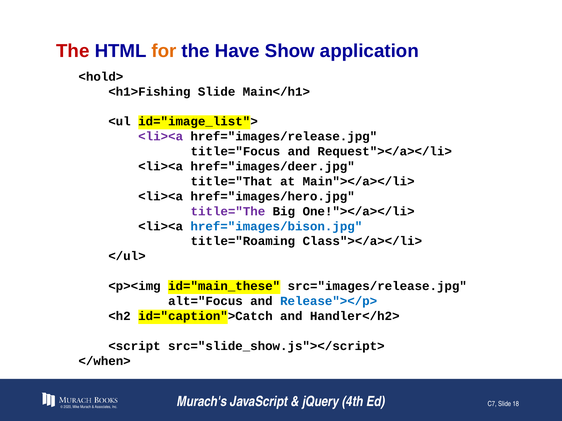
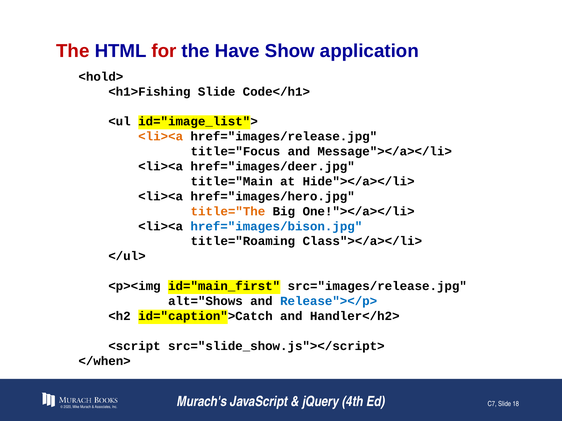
for colour: orange -> red
Main</h1>: Main</h1> -> Code</h1>
<li><a at (161, 137) colour: purple -> orange
Request"></a></li>: Request"></a></li> -> Message"></a></li>
title="That: title="That -> title="Main
Main"></a></li>: Main"></a></li> -> Hide"></a></li>
title="The colour: purple -> orange
id="main_these: id="main_these -> id="main_first
alt="Focus: alt="Focus -> alt="Shows
